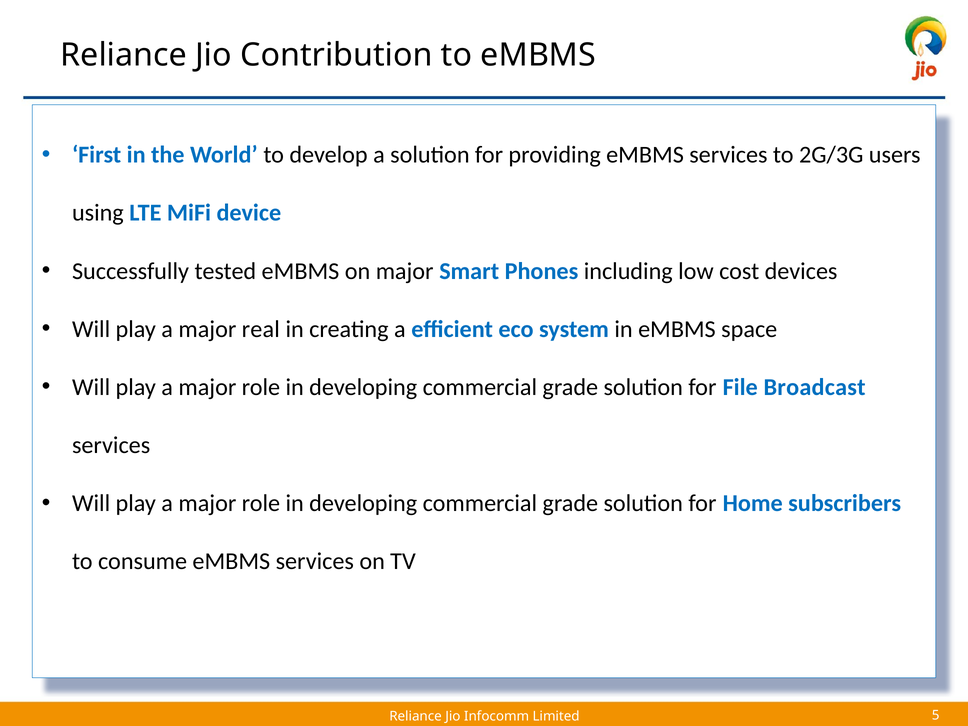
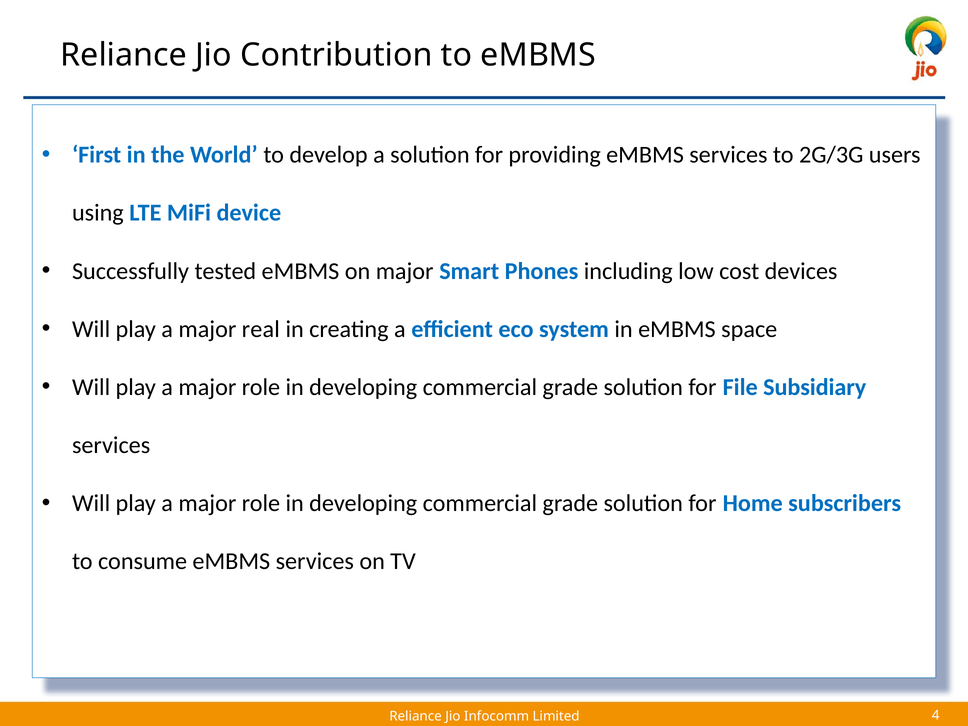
Broadcast: Broadcast -> Subsidiary
5: 5 -> 4
